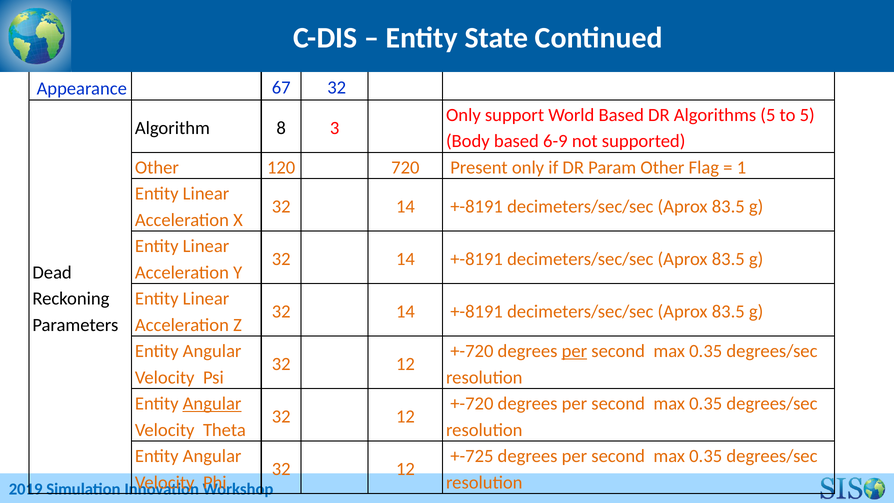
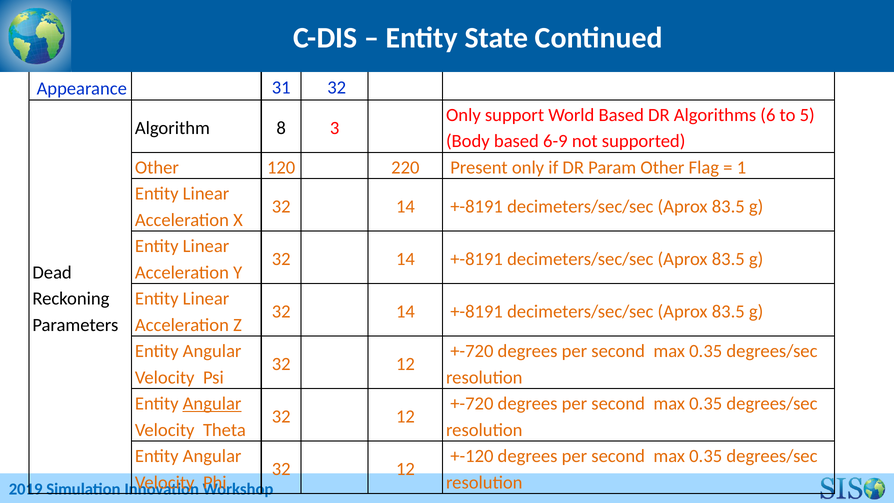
67: 67 -> 31
Algorithms 5: 5 -> 6
720: 720 -> 220
per at (574, 351) underline: present -> none
+-725: +-725 -> +-120
